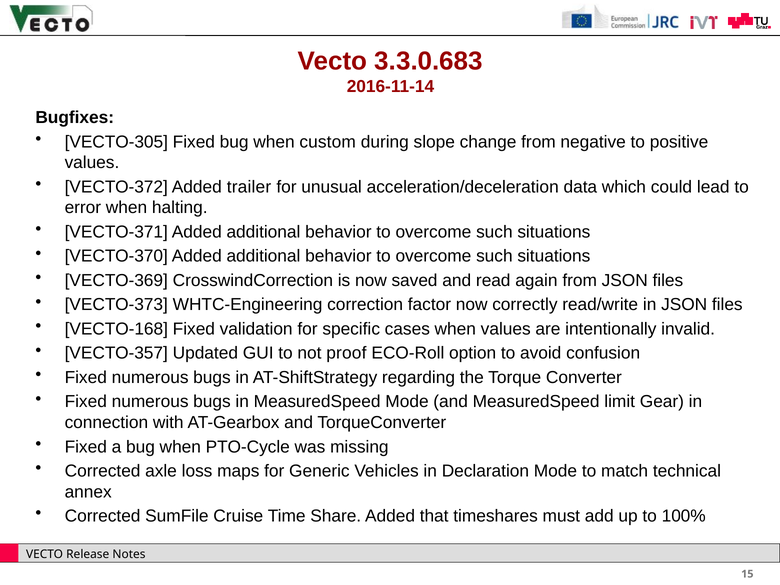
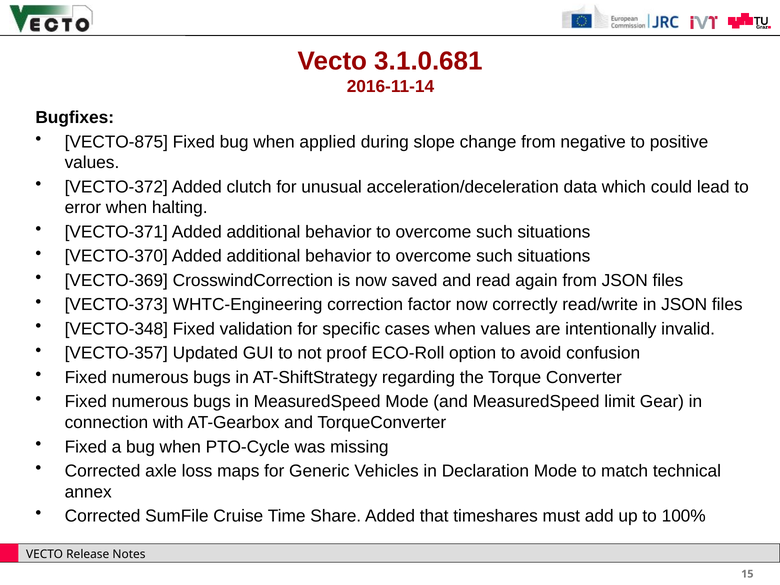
3.3.0.683: 3.3.0.683 -> 3.1.0.681
VECTO-305: VECTO-305 -> VECTO-875
custom: custom -> applied
trailer: trailer -> clutch
VECTO-168: VECTO-168 -> VECTO-348
